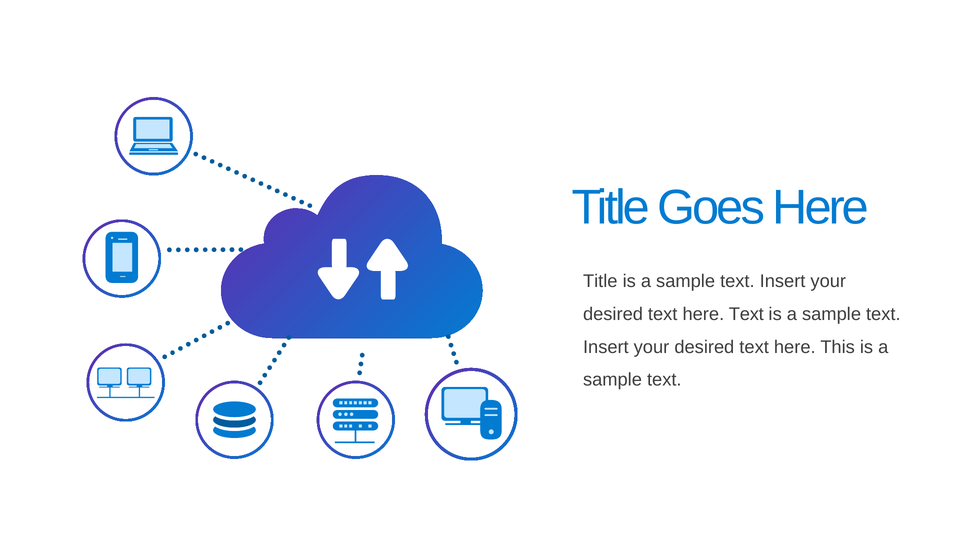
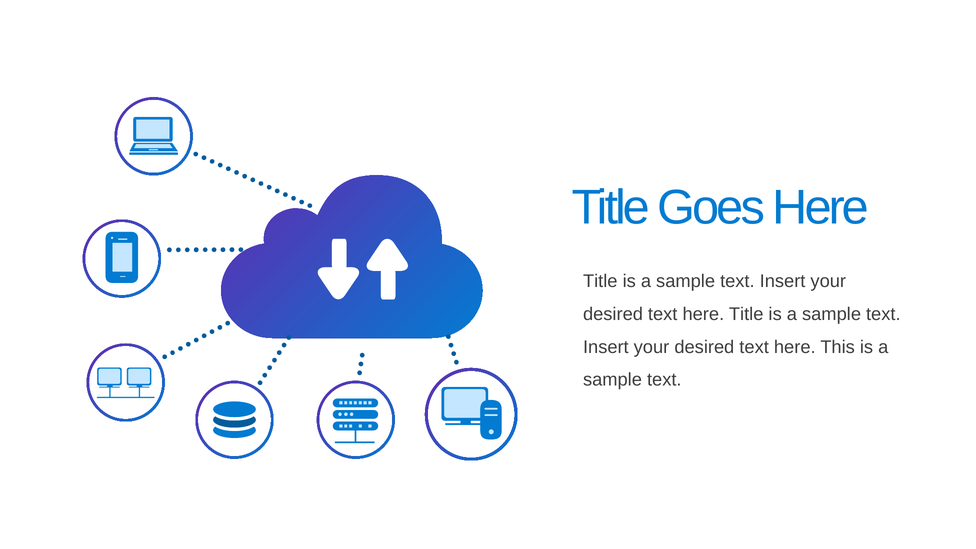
text here Text: Text -> Title
